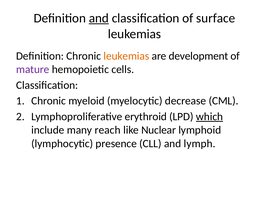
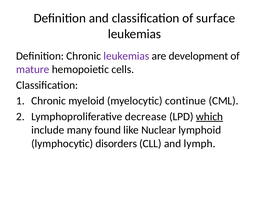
and at (99, 18) underline: present -> none
leukemias at (126, 56) colour: orange -> purple
decrease: decrease -> continue
erythroid: erythroid -> decrease
reach: reach -> found
presence: presence -> disorders
